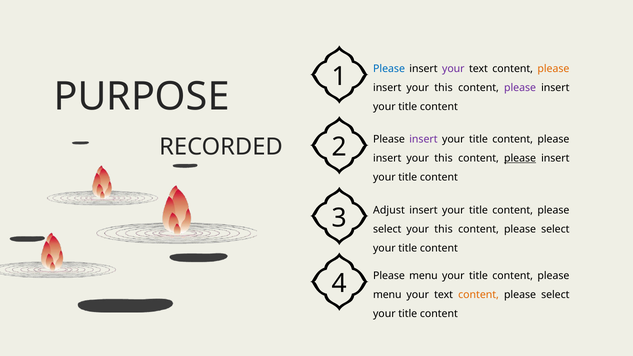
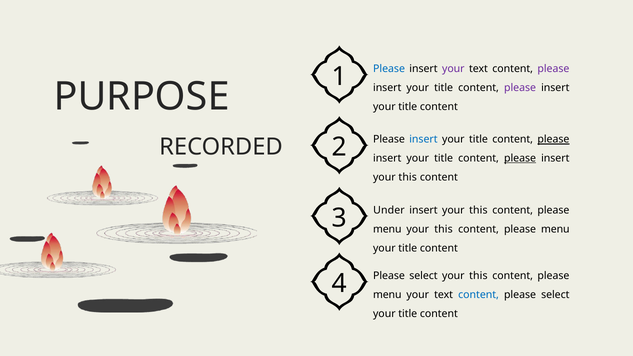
please at (553, 69) colour: orange -> purple
this at (444, 88): this -> title
insert at (423, 139) colour: purple -> blue
please at (553, 139) underline: none -> present
this at (444, 158): this -> title
title at (408, 177): title -> this
Adjust: Adjust -> Under
title at (478, 210): title -> this
select at (387, 229): select -> menu
select at (555, 229): select -> menu
4 Please menu: menu -> select
title at (478, 276): title -> this
content at (479, 295) colour: orange -> blue
